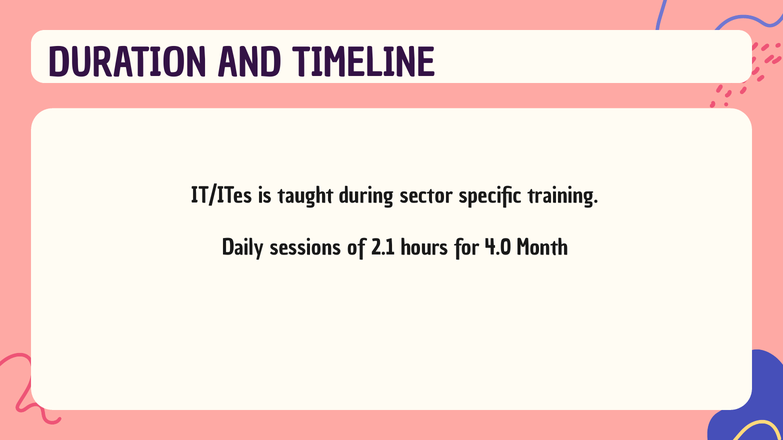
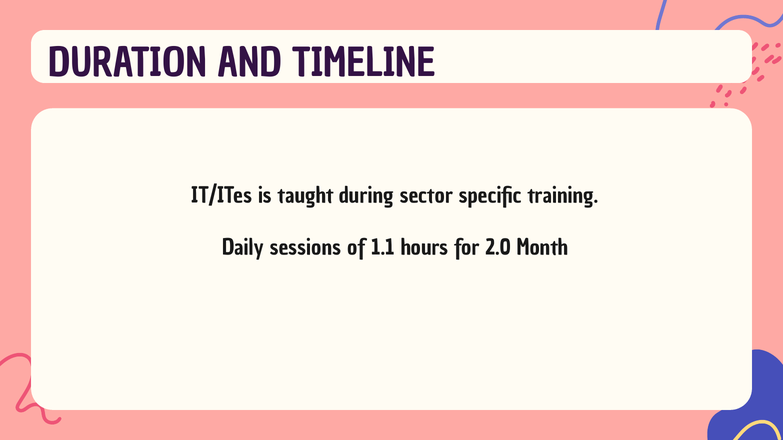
2.1: 2.1 -> 1.1
4.0: 4.0 -> 2.0
